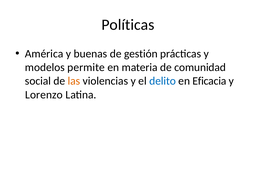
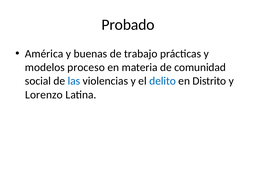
Políticas: Políticas -> Probado
gestión: gestión -> trabajo
permite: permite -> proceso
las colour: orange -> blue
Eficacia: Eficacia -> Distrito
